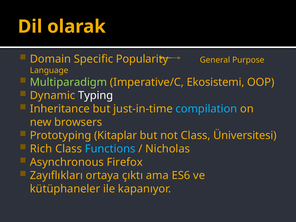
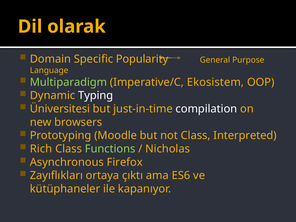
Ekosistemi: Ekosistemi -> Ekosistem
Inheritance: Inheritance -> Üniversitesi
compilation colour: light blue -> white
Kitaplar: Kitaplar -> Moodle
Üniversitesi: Üniversitesi -> Interpreted
Functions colour: light blue -> light green
